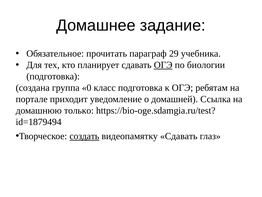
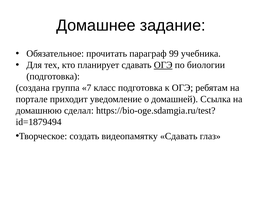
29: 29 -> 99
0: 0 -> 7
только: только -> сделал
создать underline: present -> none
